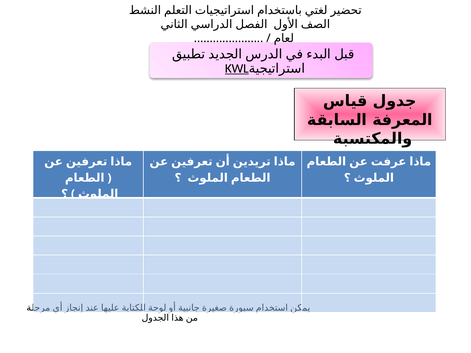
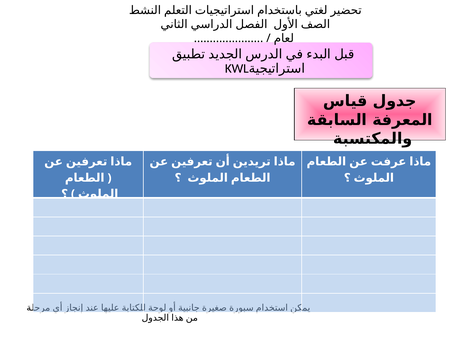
KWL at (237, 68) underline: present -> none
